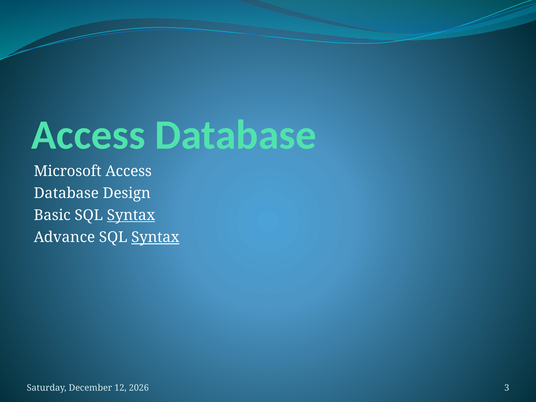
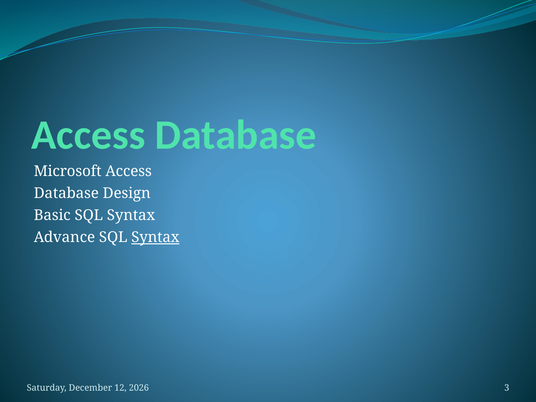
Syntax at (131, 215) underline: present -> none
